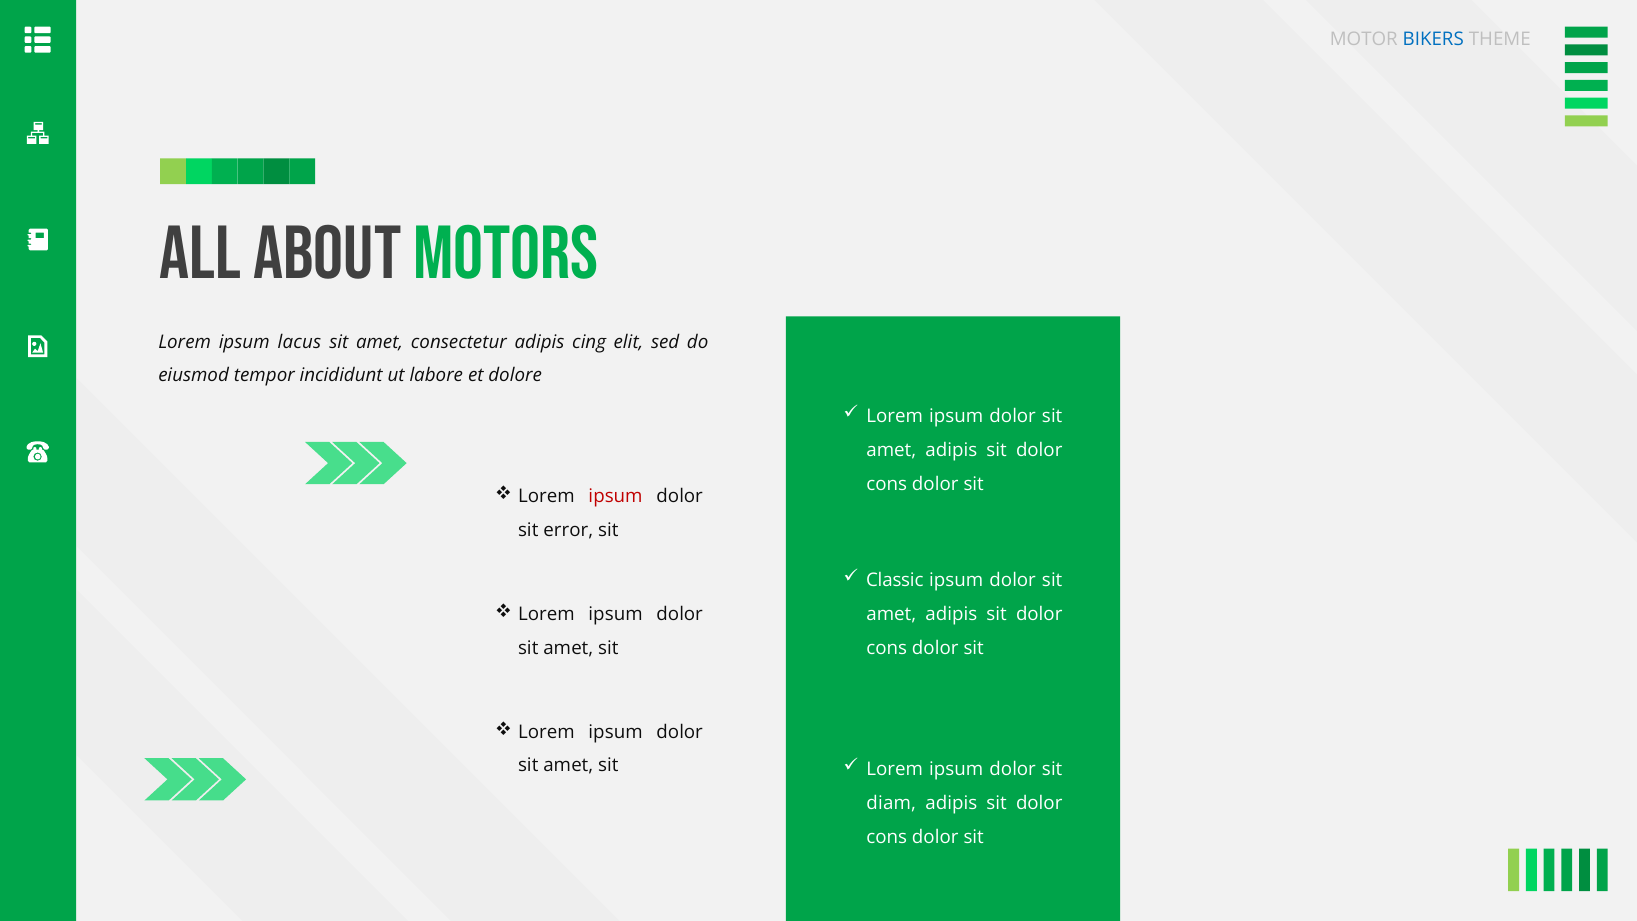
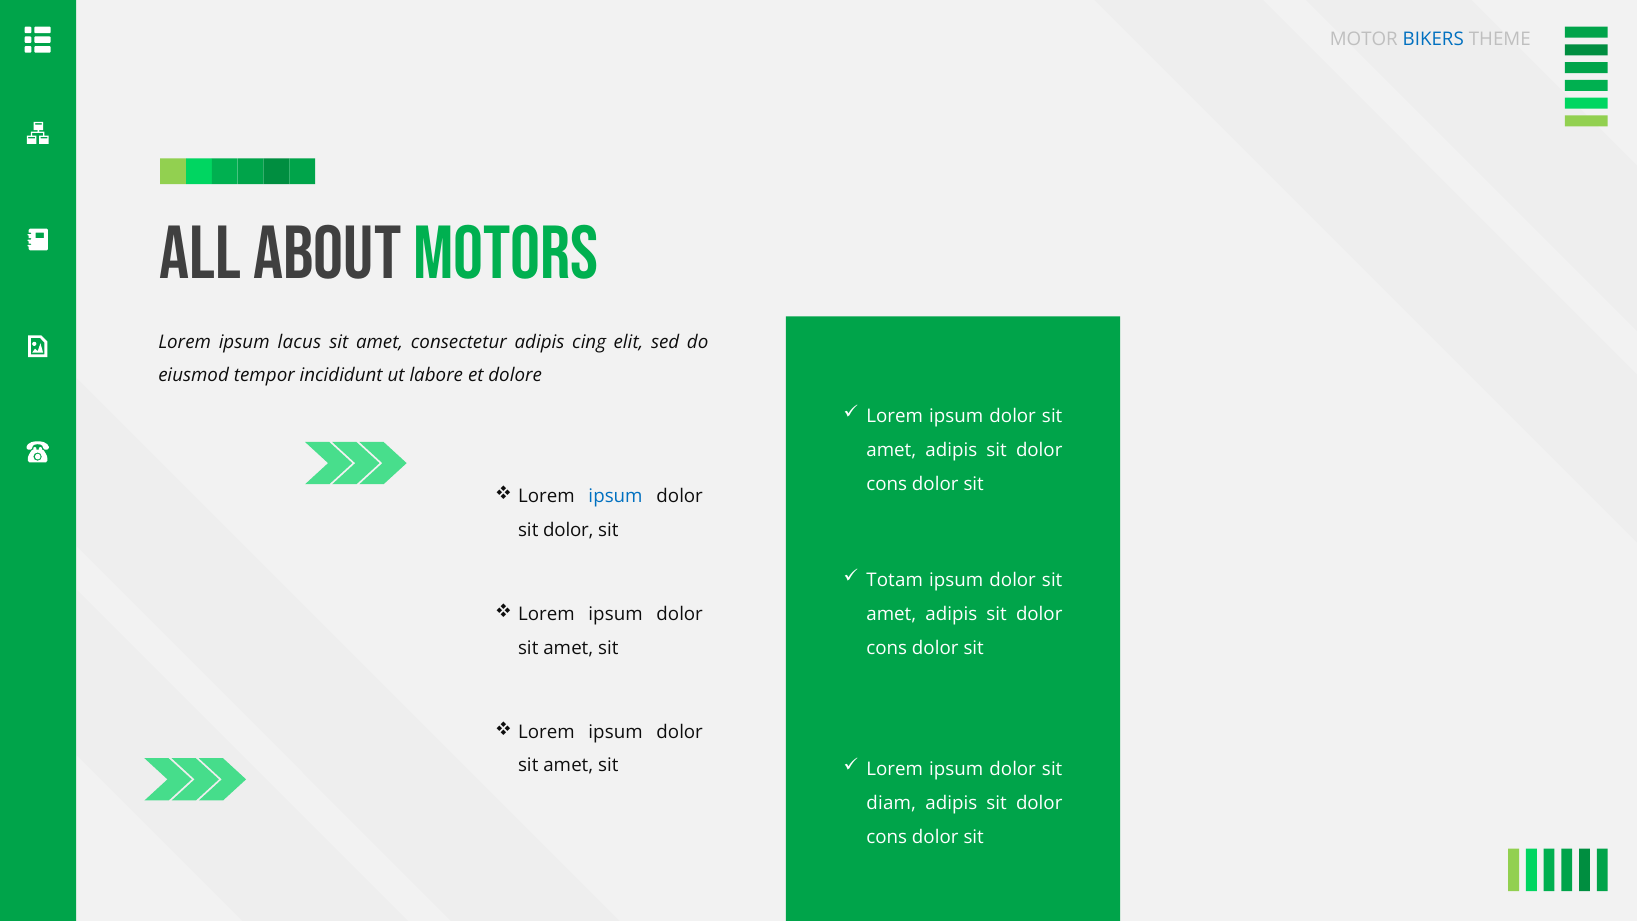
ipsum at (616, 496) colour: red -> blue
error at (568, 530): error -> dolor
Classic: Classic -> Totam
